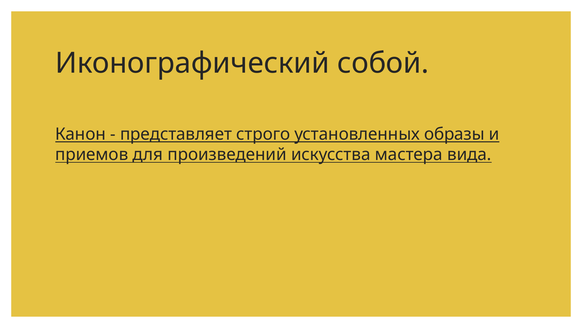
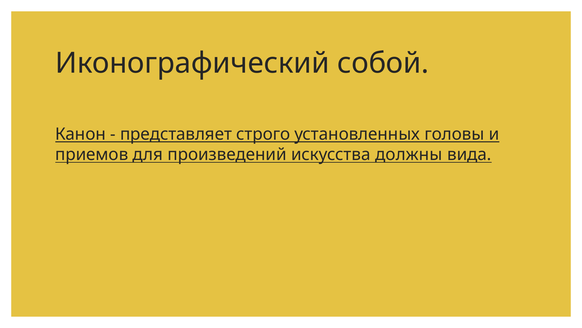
образы: образы -> головы
мастера: мастера -> должны
